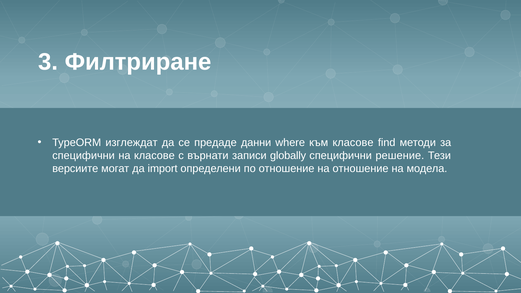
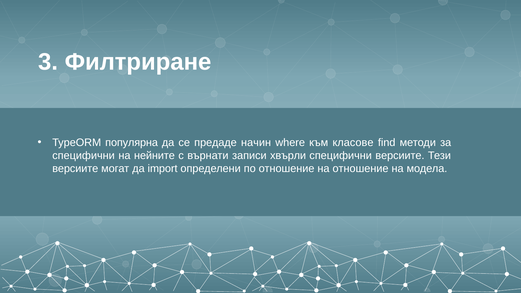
изглеждат: изглеждат -> популярна
данни: данни -> начин
на класове: класове -> нейните
globally: globally -> хвърли
специфични решение: решение -> версиите
